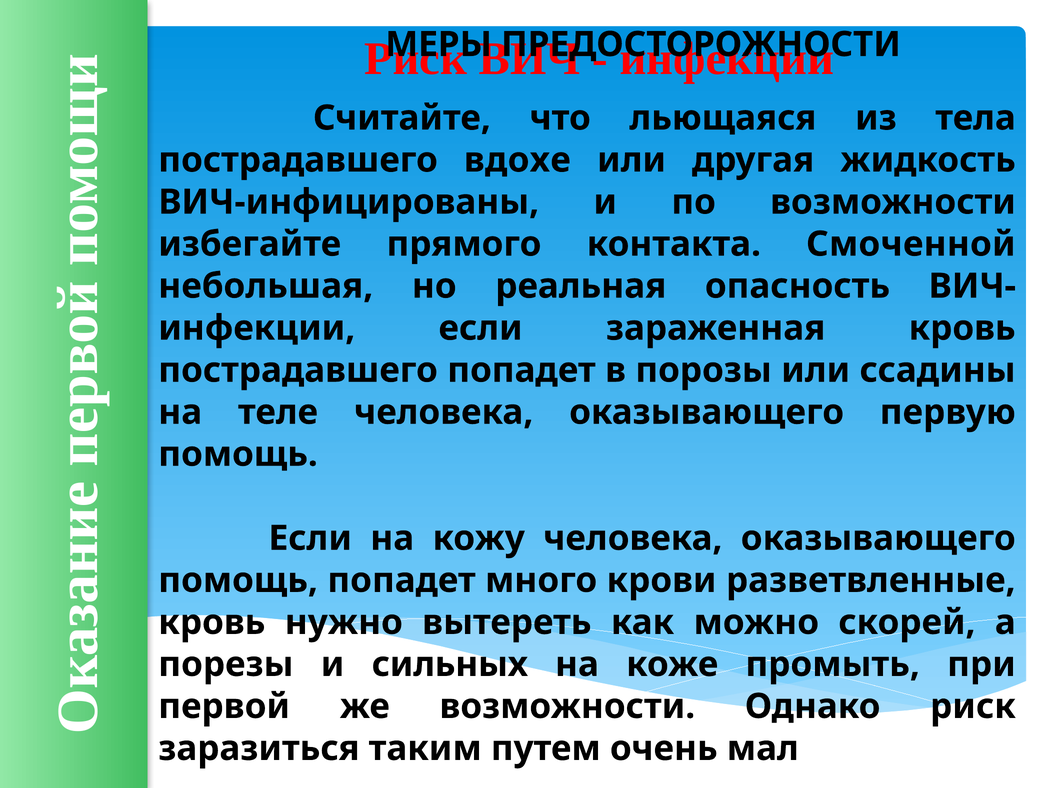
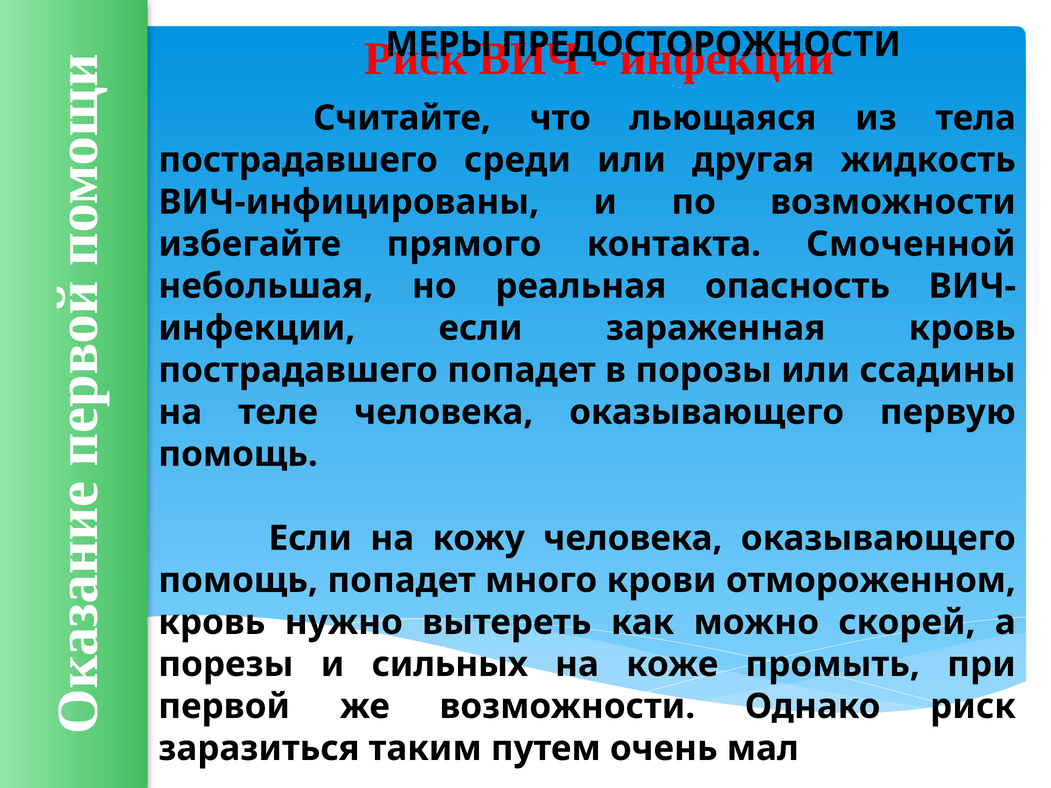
вдохе: вдохе -> среди
разветвленные: разветвленные -> отмороженном
